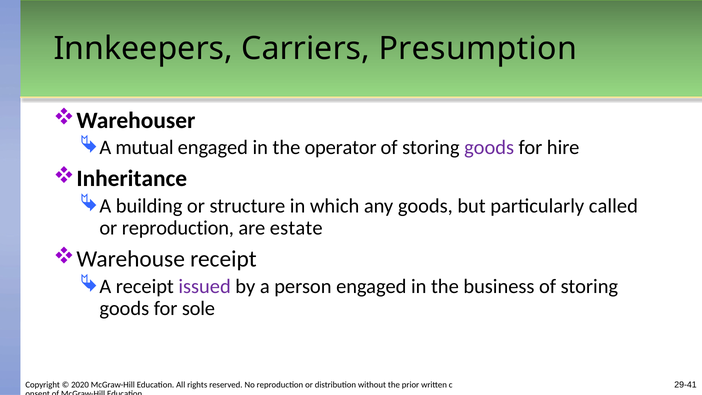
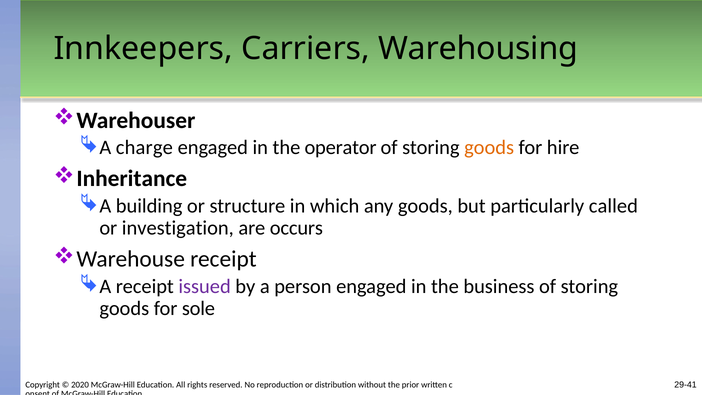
Presumption: Presumption -> Warehousing
mutual: mutual -> charge
goods at (489, 148) colour: purple -> orange
or reproduction: reproduction -> investigation
estate: estate -> occurs
